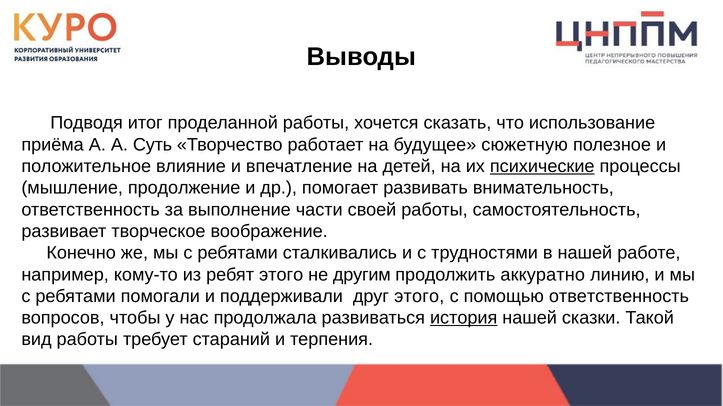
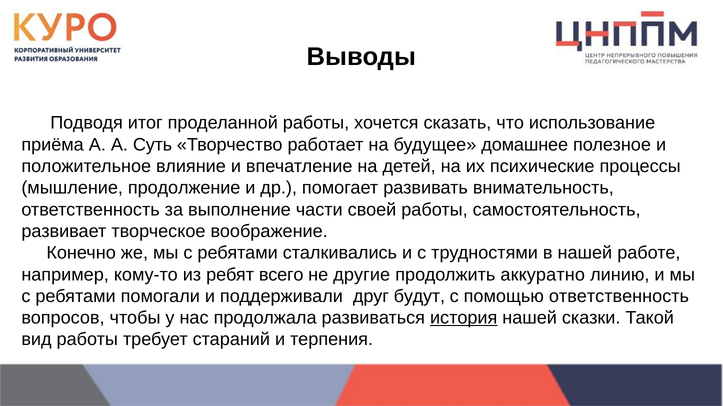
сюжетную: сюжетную -> домашнее
психические underline: present -> none
ребят этого: этого -> всего
другим: другим -> другие
друг этого: этого -> будут
